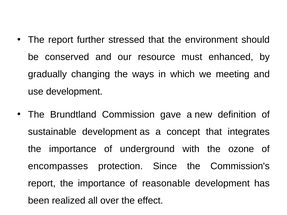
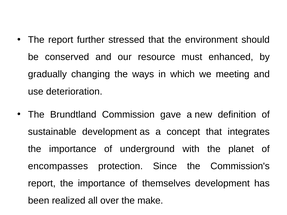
use development: development -> deterioration
ozone: ozone -> planet
reasonable: reasonable -> themselves
effect: effect -> make
